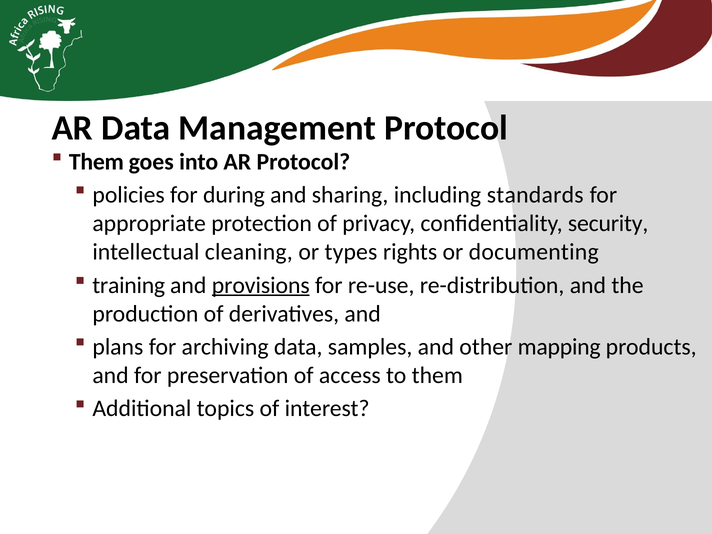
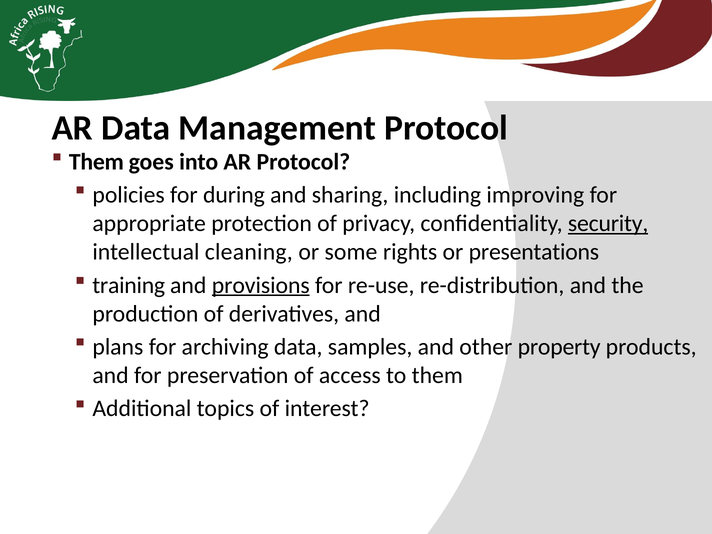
standards: standards -> improving
security underline: none -> present
types: types -> some
documenting: documenting -> presentations
mapping: mapping -> property
